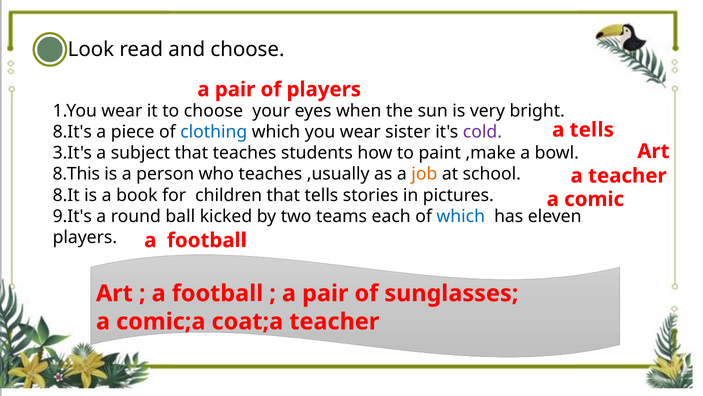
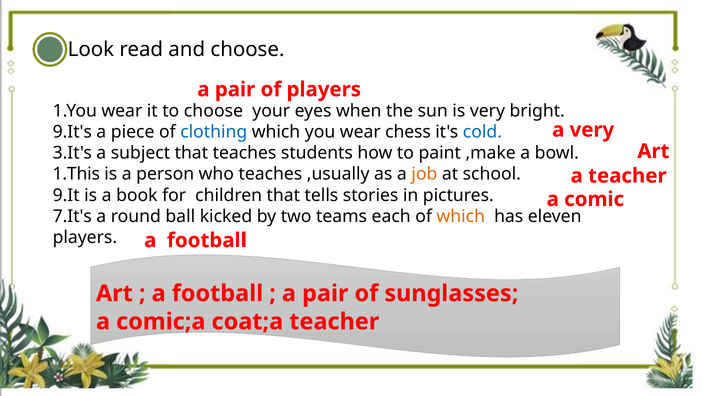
a tells: tells -> very
8.It's: 8.It's -> 9.It's
sister: sister -> chess
cold colour: purple -> blue
8.This: 8.This -> 1.This
8.It: 8.It -> 9.It
9.It's: 9.It's -> 7.It's
which at (461, 216) colour: blue -> orange
